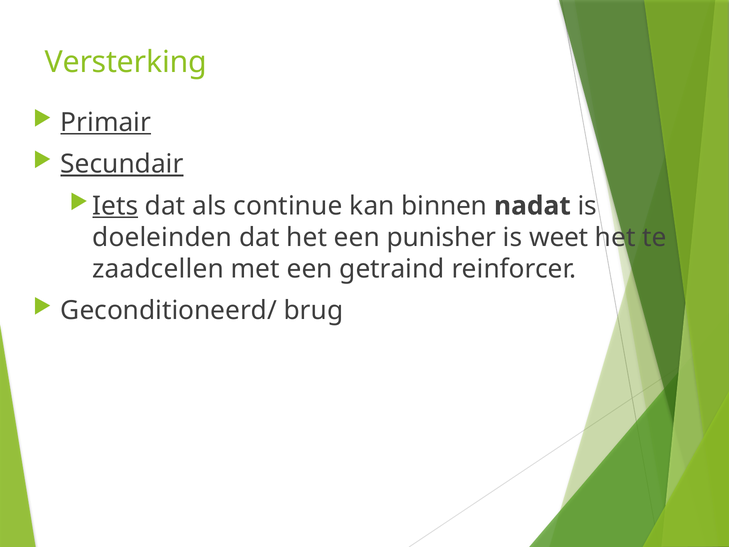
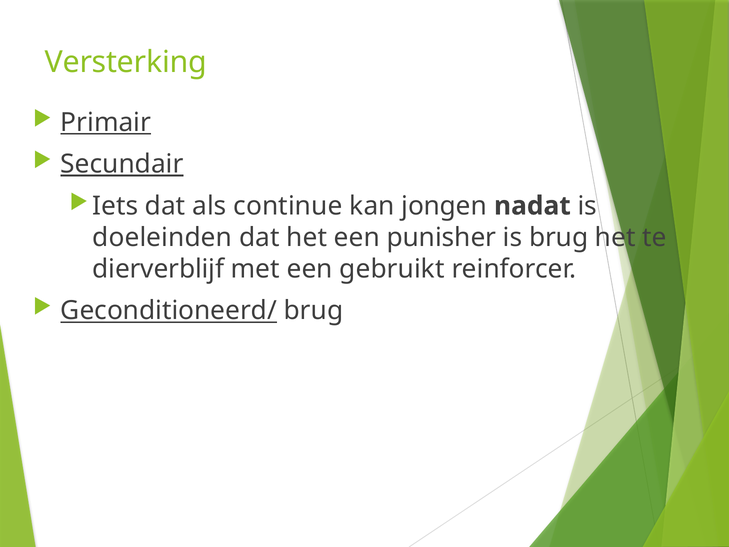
Iets underline: present -> none
binnen: binnen -> jongen
is weet: weet -> brug
zaadcellen: zaadcellen -> dierverblijf
getraind: getraind -> gebruikt
Geconditioneerd/ underline: none -> present
